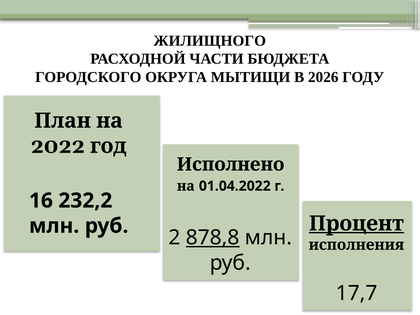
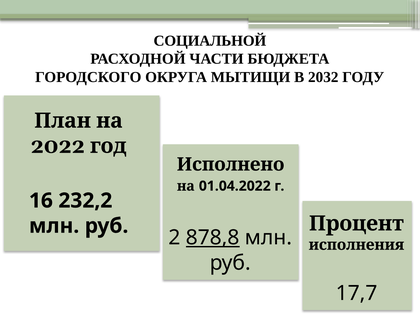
ЖИЛИЩНОГО: ЖИЛИЩНОГО -> СОЦИАЛЬНОЙ
2026: 2026 -> 2032
Процент underline: present -> none
